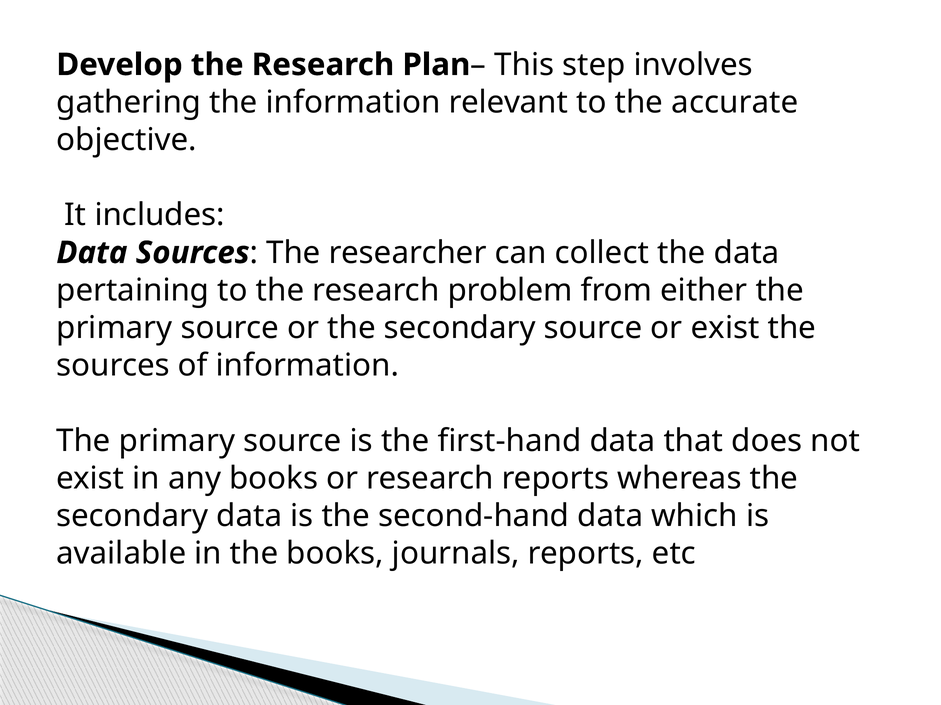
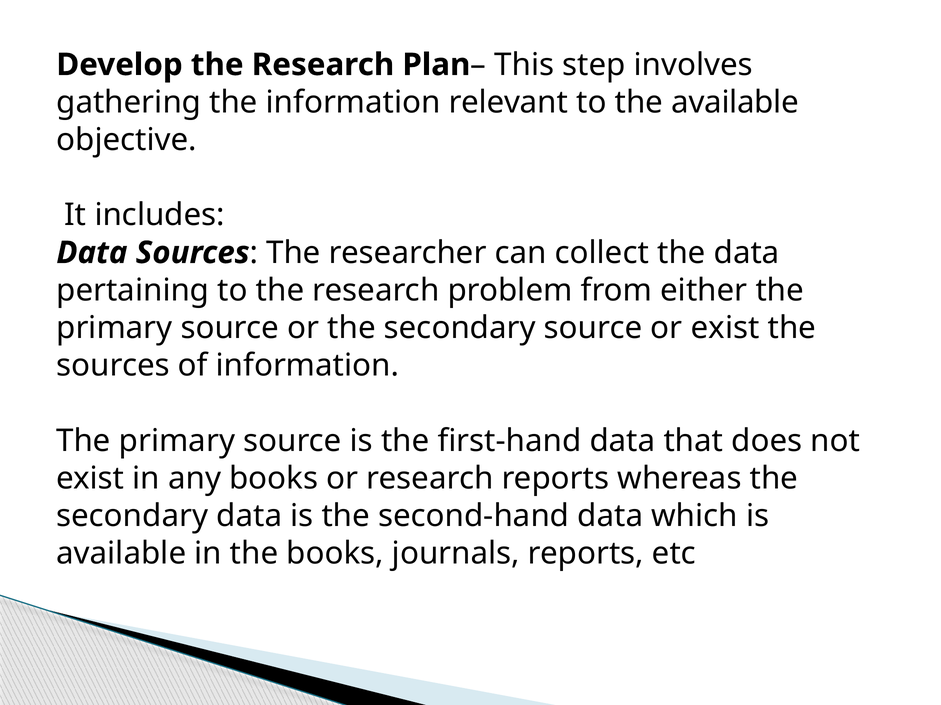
the accurate: accurate -> available
